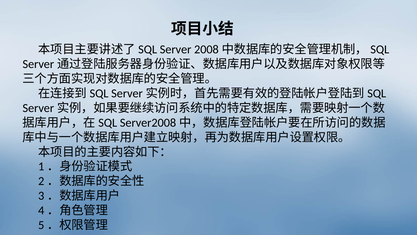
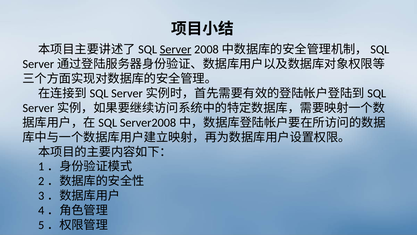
Server underline: none -> present
